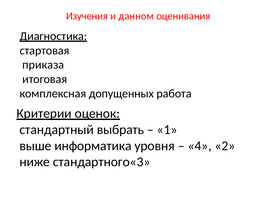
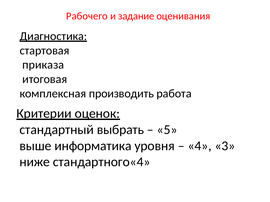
Изучения: Изучения -> Рабочего
данном: данном -> задание
допущенных: допущенных -> производить
1: 1 -> 5
2: 2 -> 3
стандартного«3: стандартного«3 -> стандартного«4
